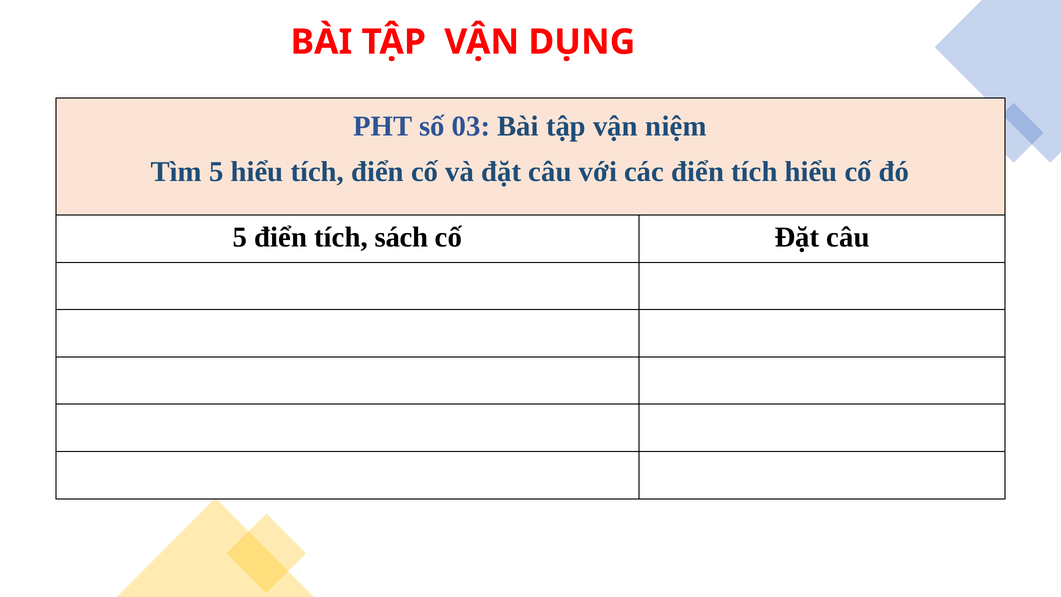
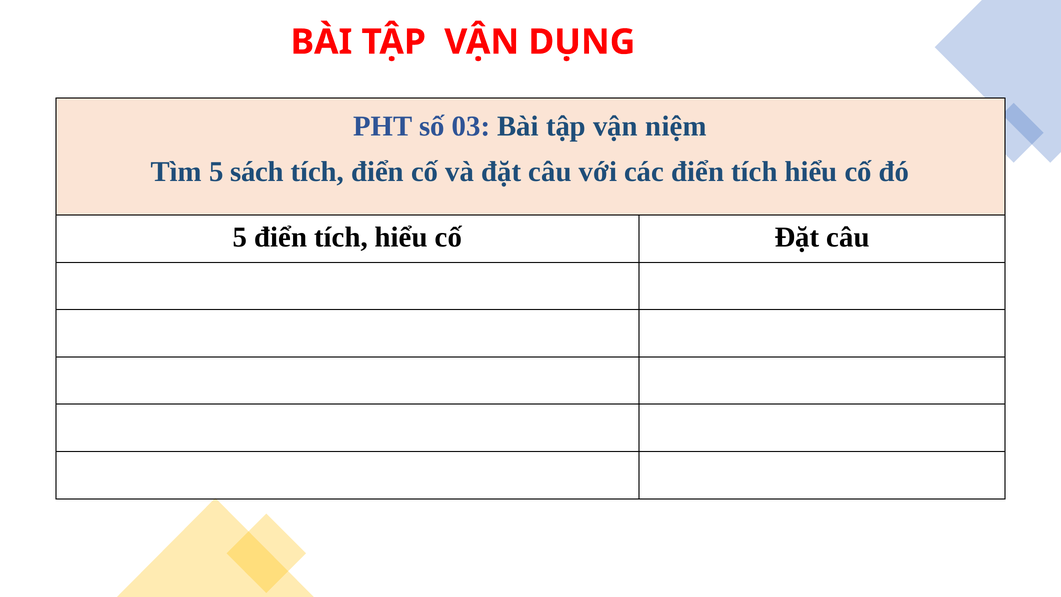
5 hiểu: hiểu -> sách
5 điển tích sách: sách -> hiểu
